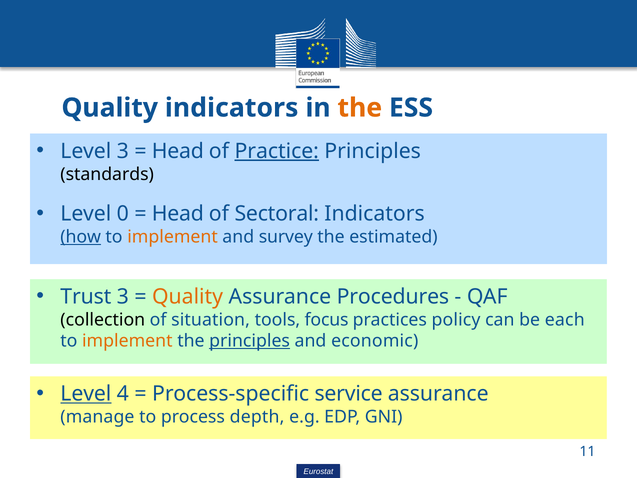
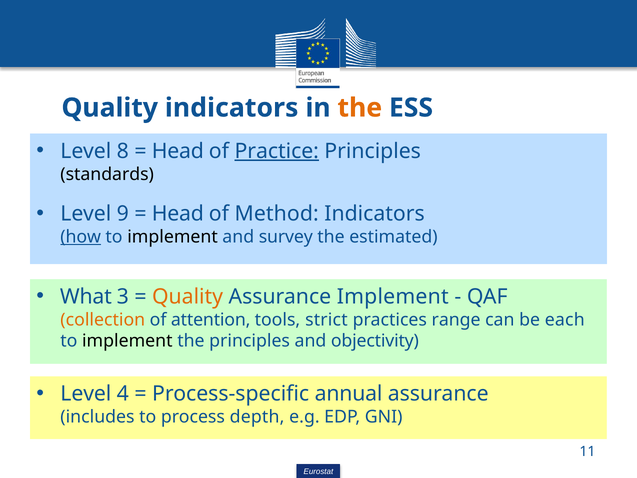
Level 3: 3 -> 8
0: 0 -> 9
Sectoral: Sectoral -> Method
implement at (173, 237) colour: orange -> black
Trust: Trust -> What
Assurance Procedures: Procedures -> Implement
collection colour: black -> orange
situation: situation -> attention
focus: focus -> strict
policy: policy -> range
implement at (127, 341) colour: orange -> black
principles at (250, 341) underline: present -> none
economic: economic -> objectivity
Level at (86, 394) underline: present -> none
service: service -> annual
manage: manage -> includes
